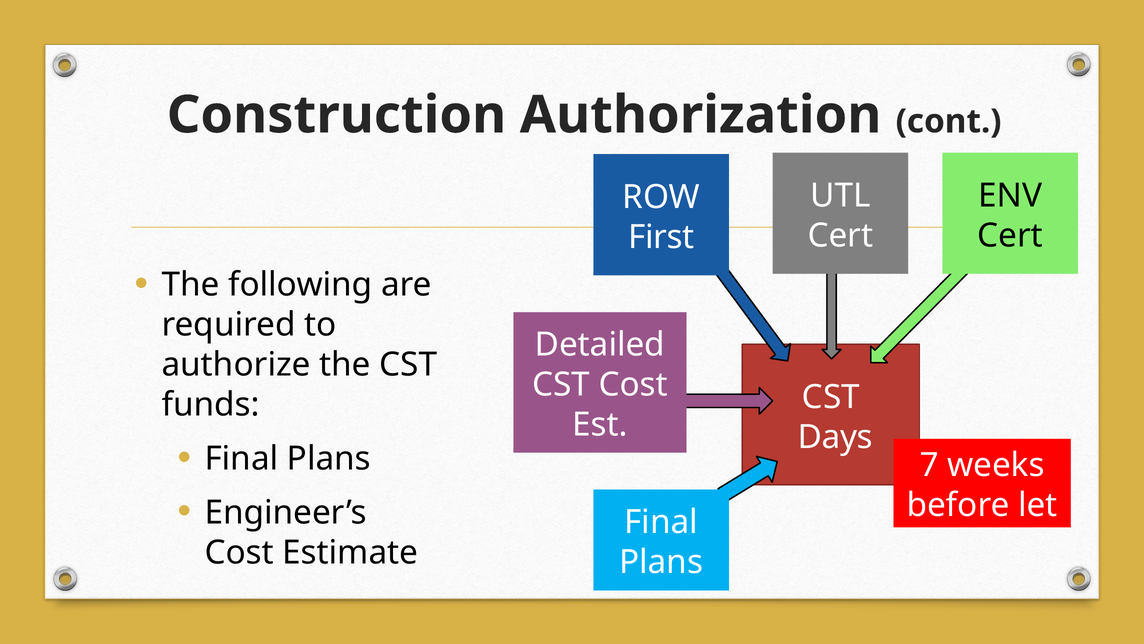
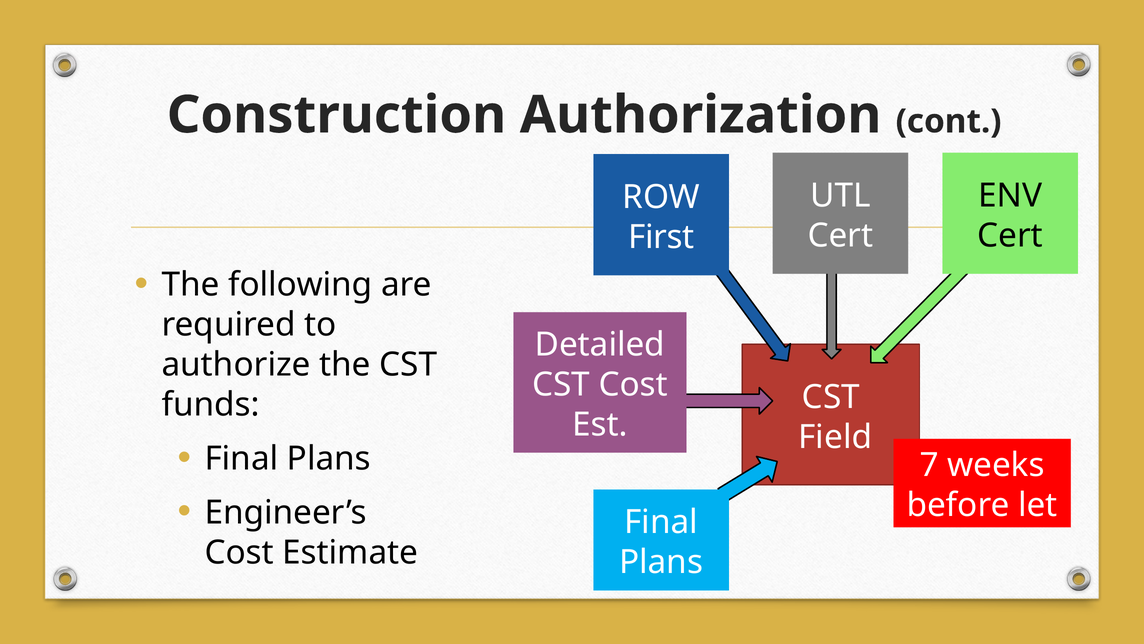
Days: Days -> Field
